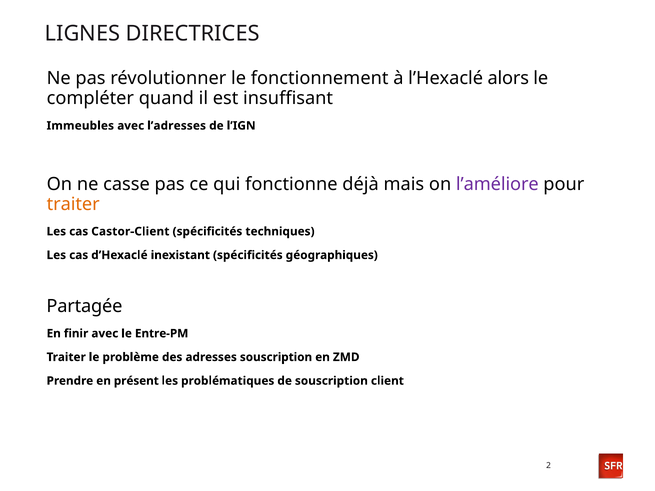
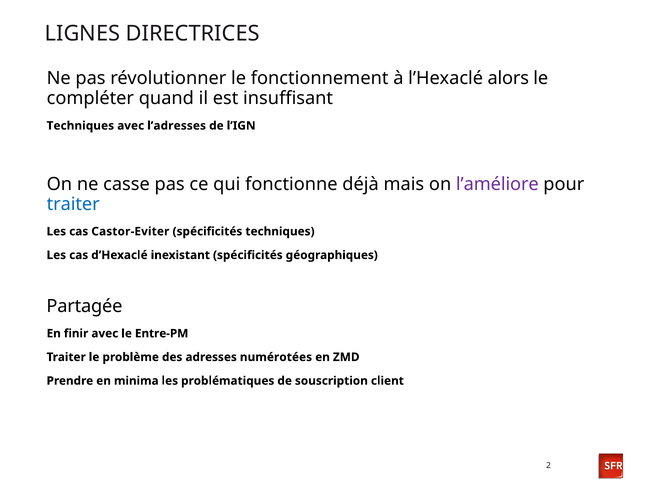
Immeubles at (80, 126): Immeubles -> Techniques
traiter at (73, 204) colour: orange -> blue
Castor-Client: Castor-Client -> Castor-Eviter
adresses souscription: souscription -> numérotées
présent: présent -> minima
